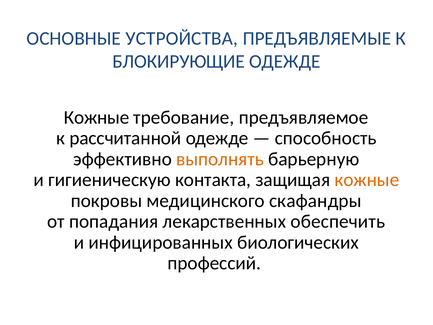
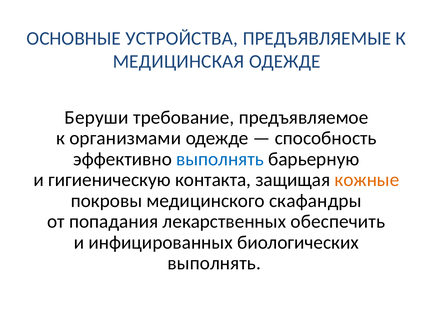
БЛОКИРУЮЩИЕ: БЛОКИРУЮЩИЕ -> МЕДИЦИНСКАЯ
Кожные at (97, 117): Кожные -> Беруши
рассчитанной: рассчитанной -> организмами
выполнять at (220, 159) colour: orange -> blue
профессий at (214, 263): профессий -> выполнять
